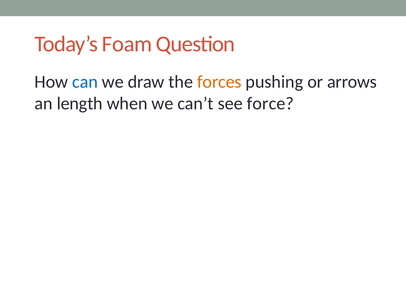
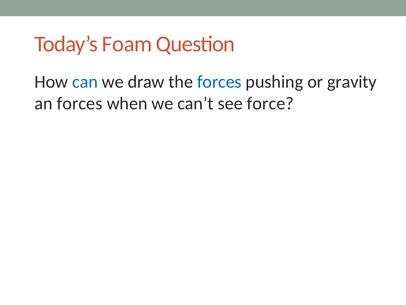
forces at (219, 82) colour: orange -> blue
arrows: arrows -> gravity
an length: length -> forces
